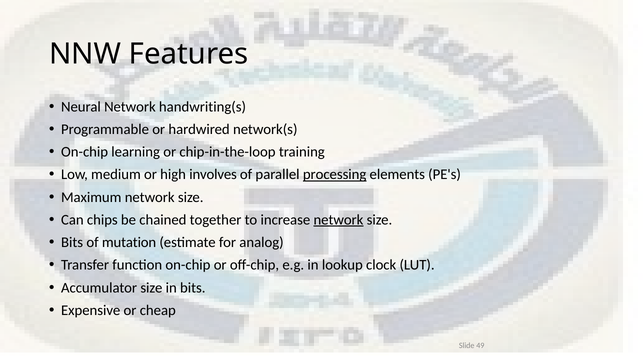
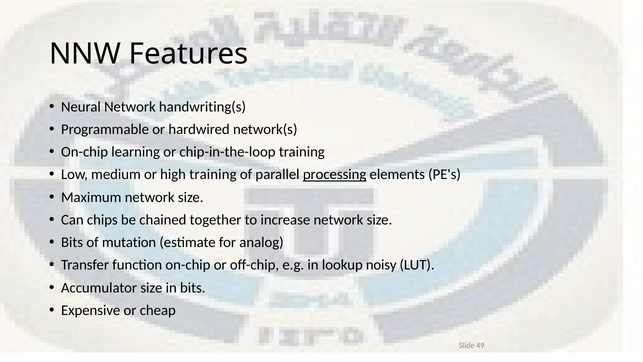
high involves: involves -> training
network at (338, 220) underline: present -> none
clock: clock -> noisy
